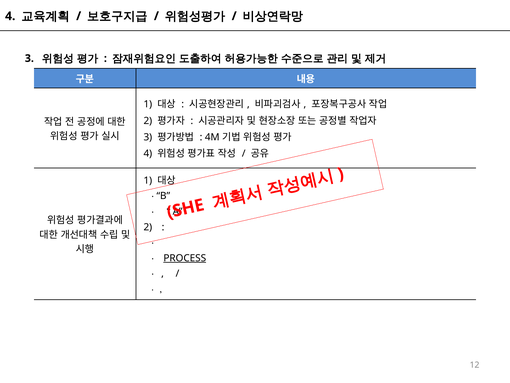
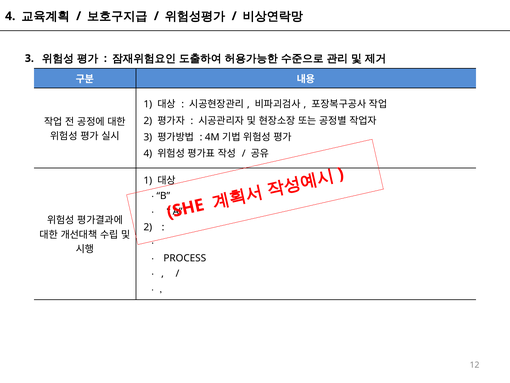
PROCESS underline: present -> none
